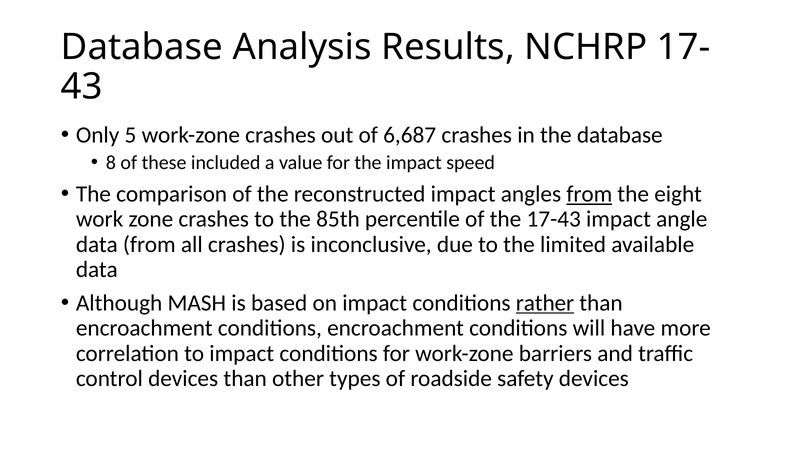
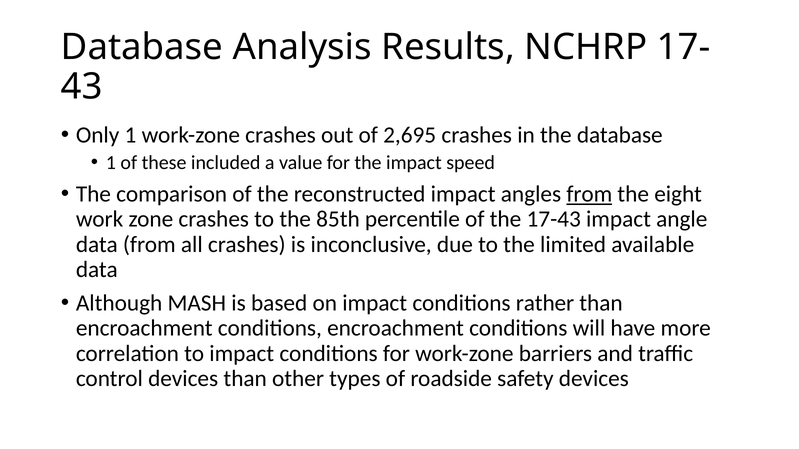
Only 5: 5 -> 1
6,687: 6,687 -> 2,695
8 at (111, 163): 8 -> 1
rather underline: present -> none
